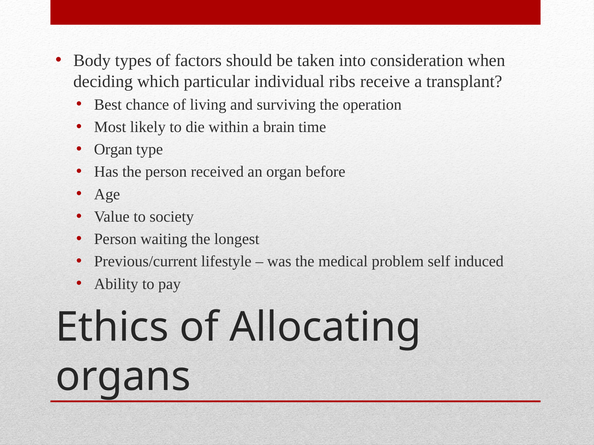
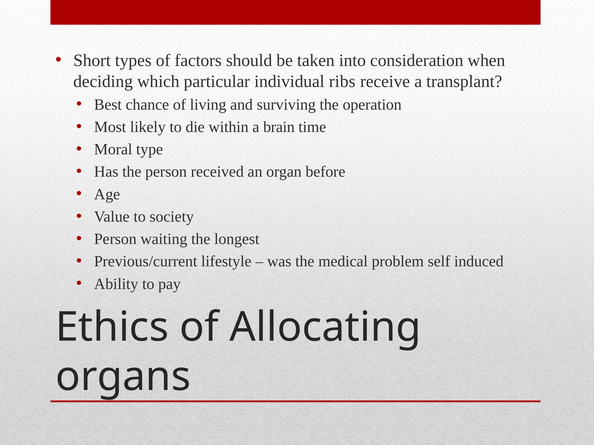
Body: Body -> Short
Organ at (113, 150): Organ -> Moral
